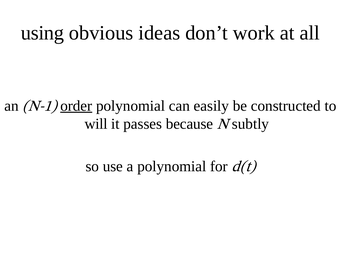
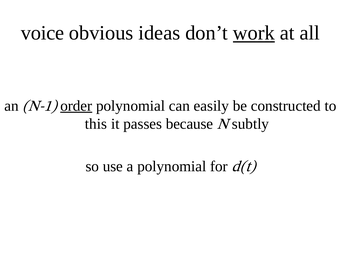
using: using -> voice
work underline: none -> present
will: will -> this
